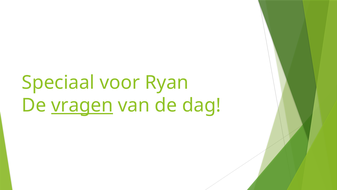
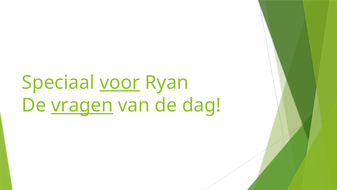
voor underline: none -> present
